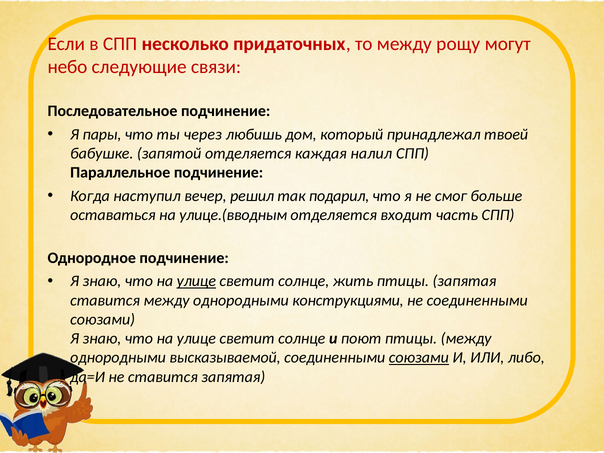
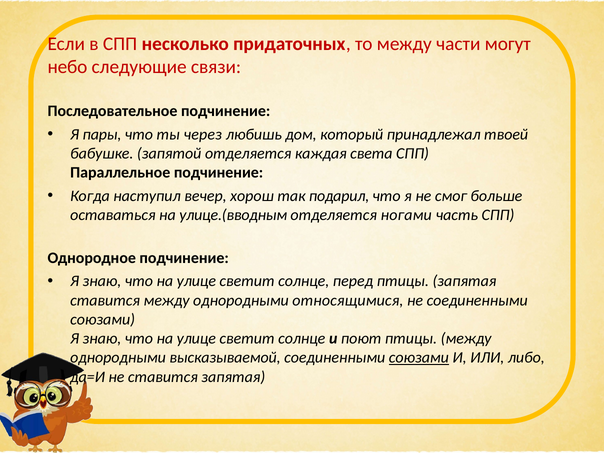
рощу: рощу -> части
налил: налил -> света
решил: решил -> хорош
входит: входит -> ногами
улице at (196, 281) underline: present -> none
жить: жить -> перед
конструкциями: конструкциями -> относящимися
